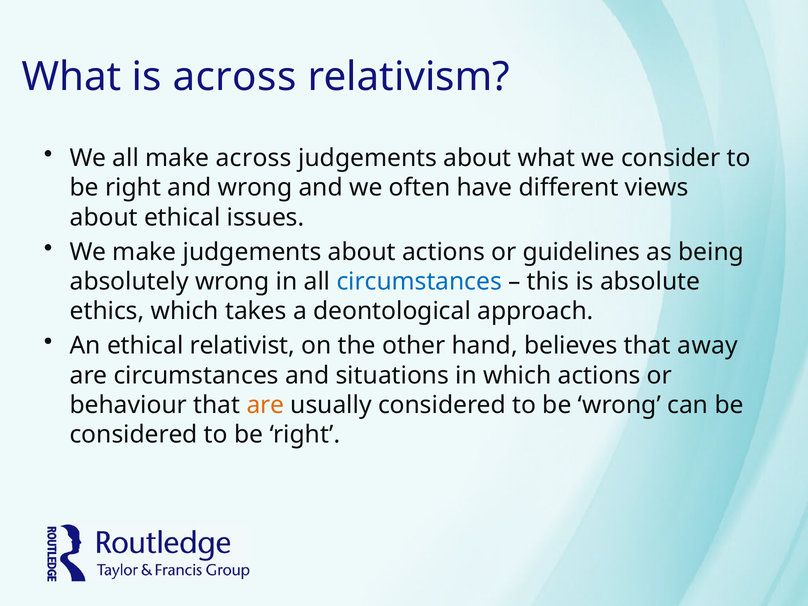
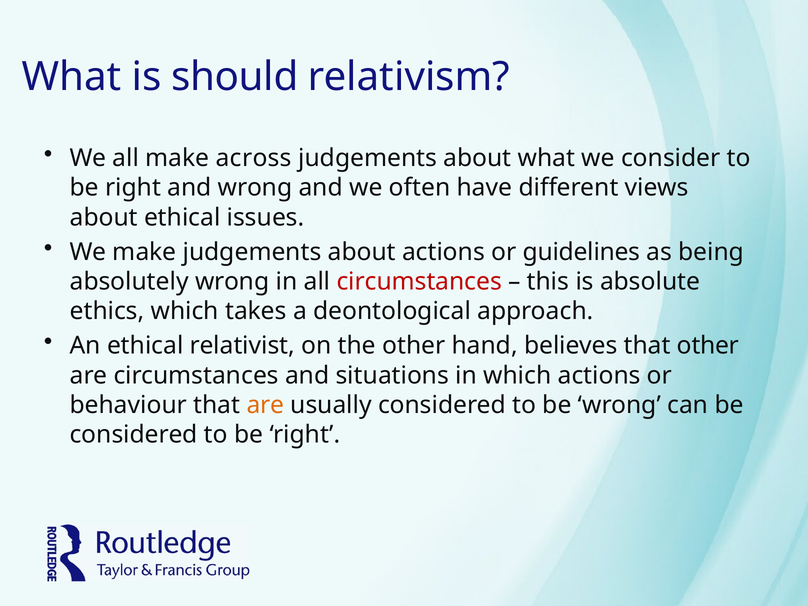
is across: across -> should
circumstances at (419, 282) colour: blue -> red
that away: away -> other
